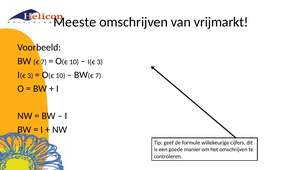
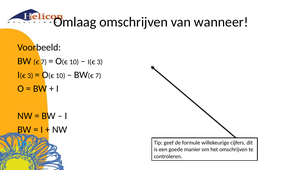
Meeste: Meeste -> Omlaag
vrijmarkt: vrijmarkt -> wanneer
Enz… colour: yellow -> light blue
